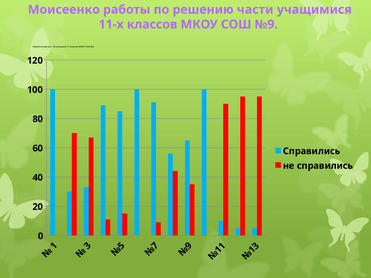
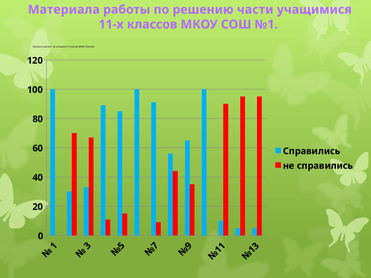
Моисеенко: Моисеенко -> Материала
№9: №9 -> №1
